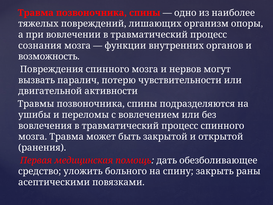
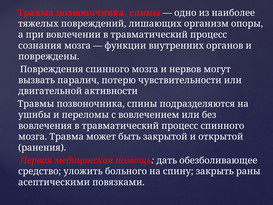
возможность: возможность -> повреждены
